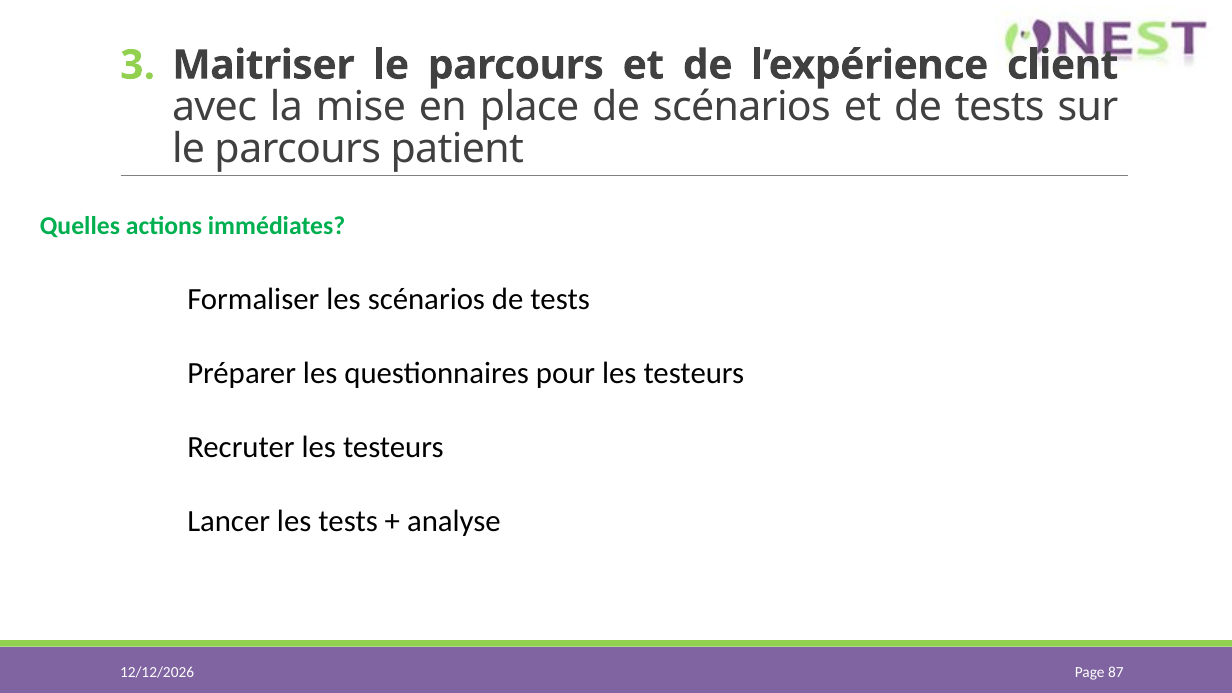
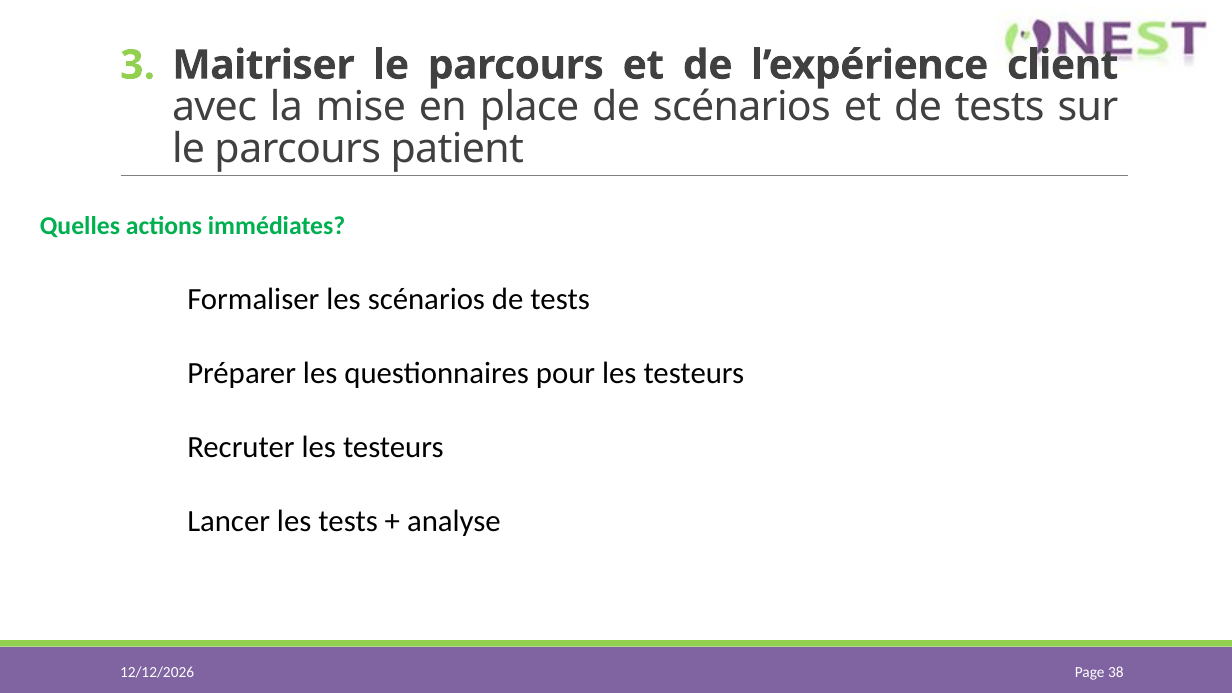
87: 87 -> 38
